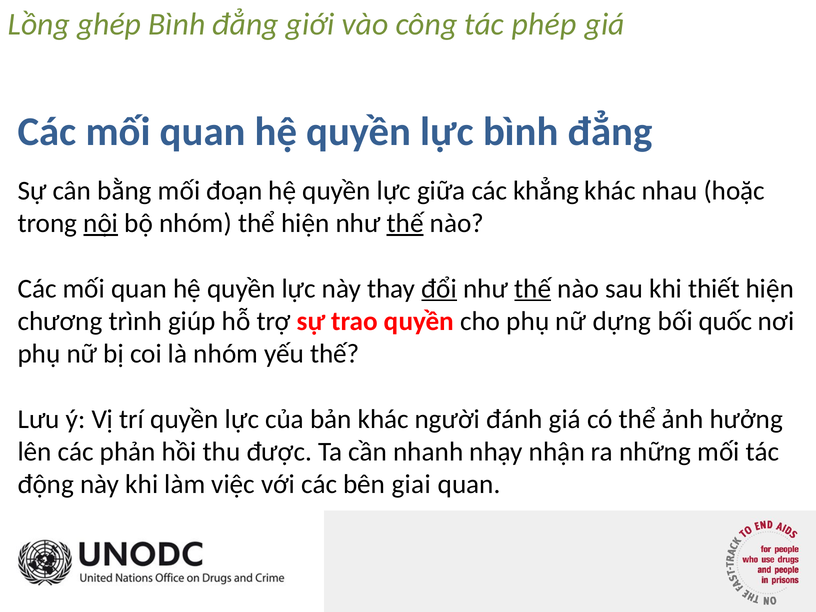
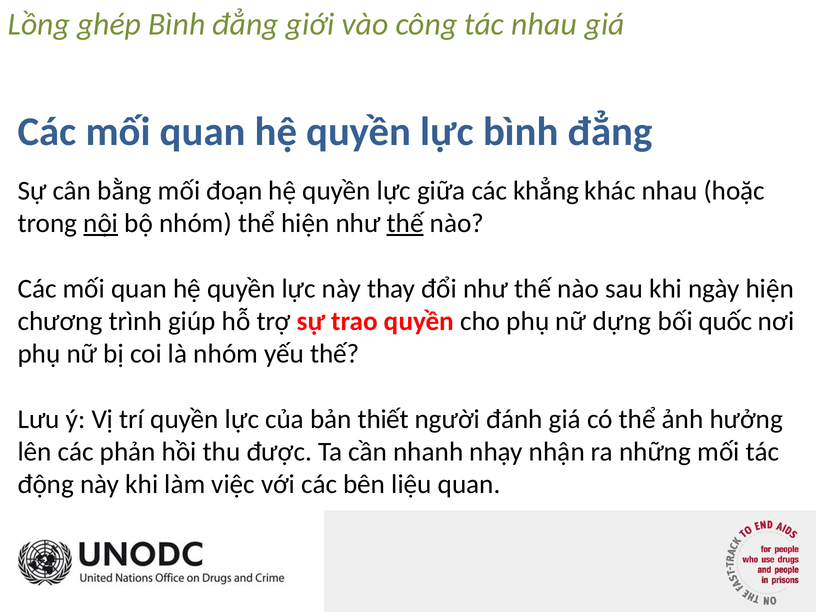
tác phép: phép -> nhau
đổi underline: present -> none
thế at (533, 289) underline: present -> none
thiết: thiết -> ngày
bản khác: khác -> thiết
giai: giai -> liệu
